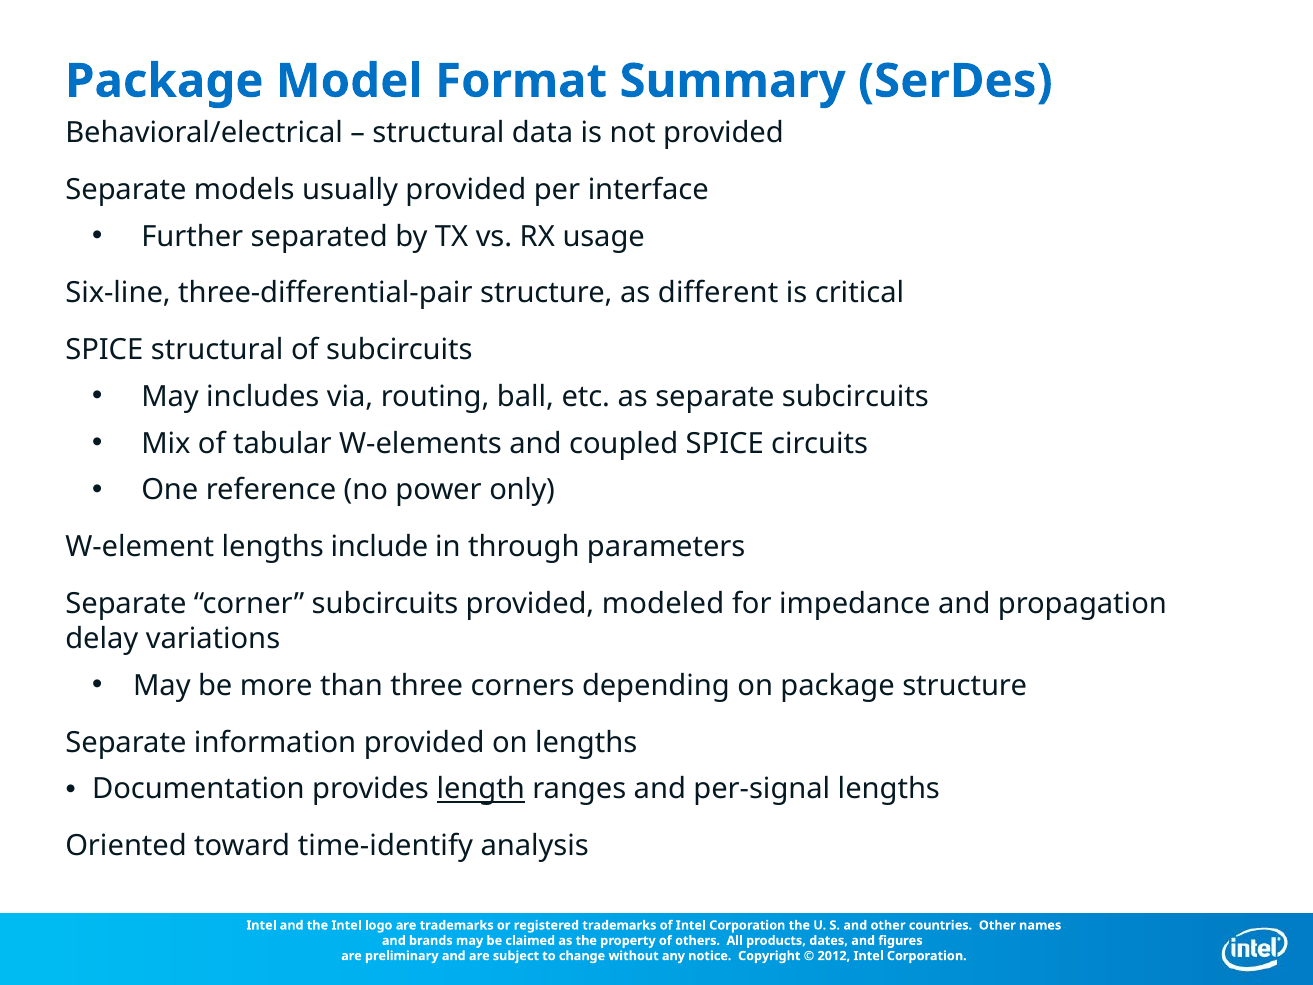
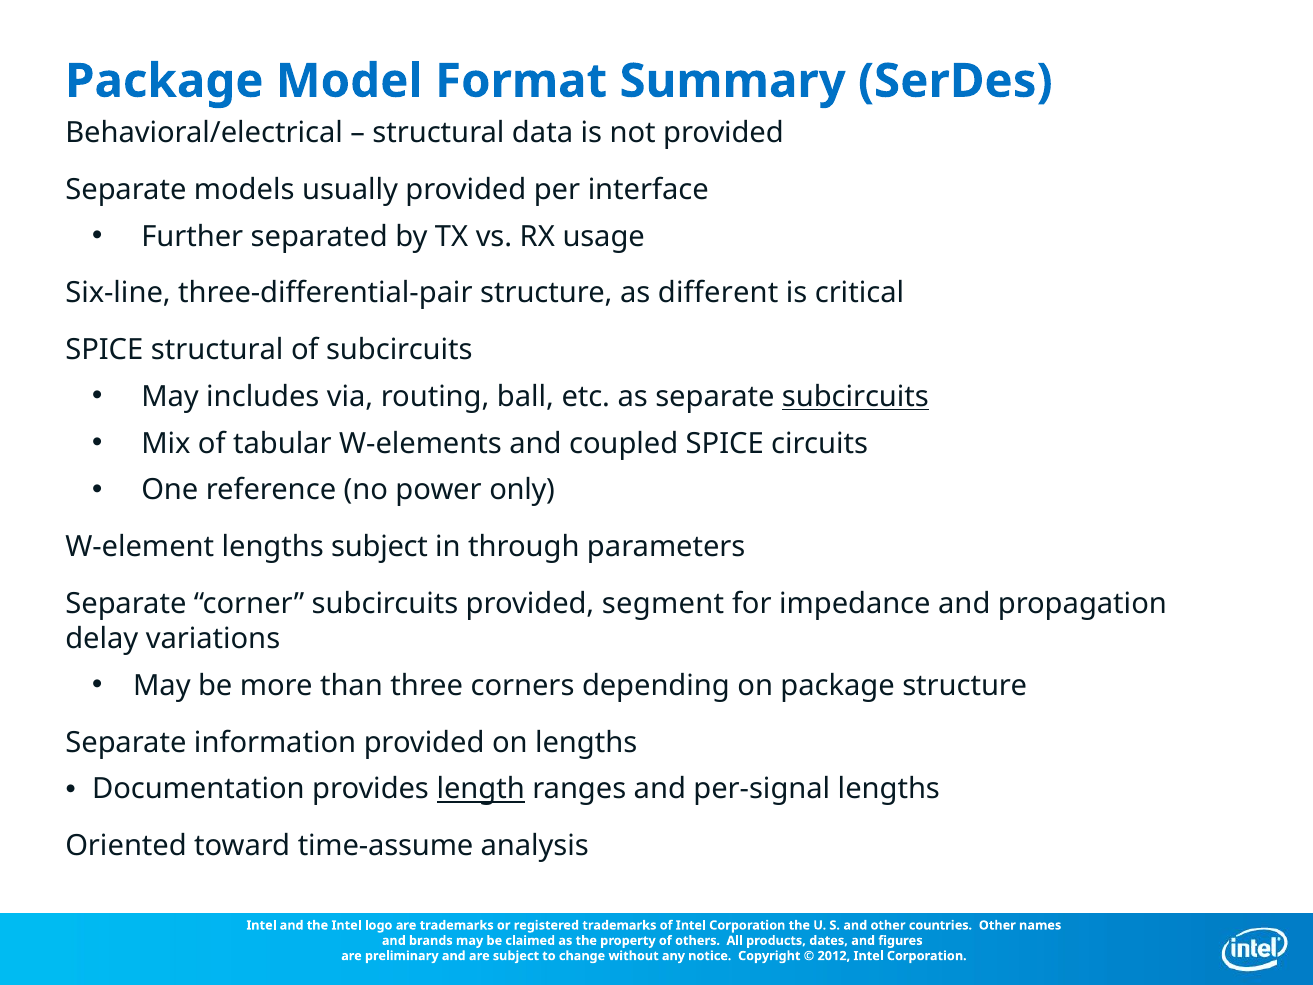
subcircuits at (855, 397) underline: none -> present
lengths include: include -> subject
modeled: modeled -> segment
time-identify: time-identify -> time-assume
